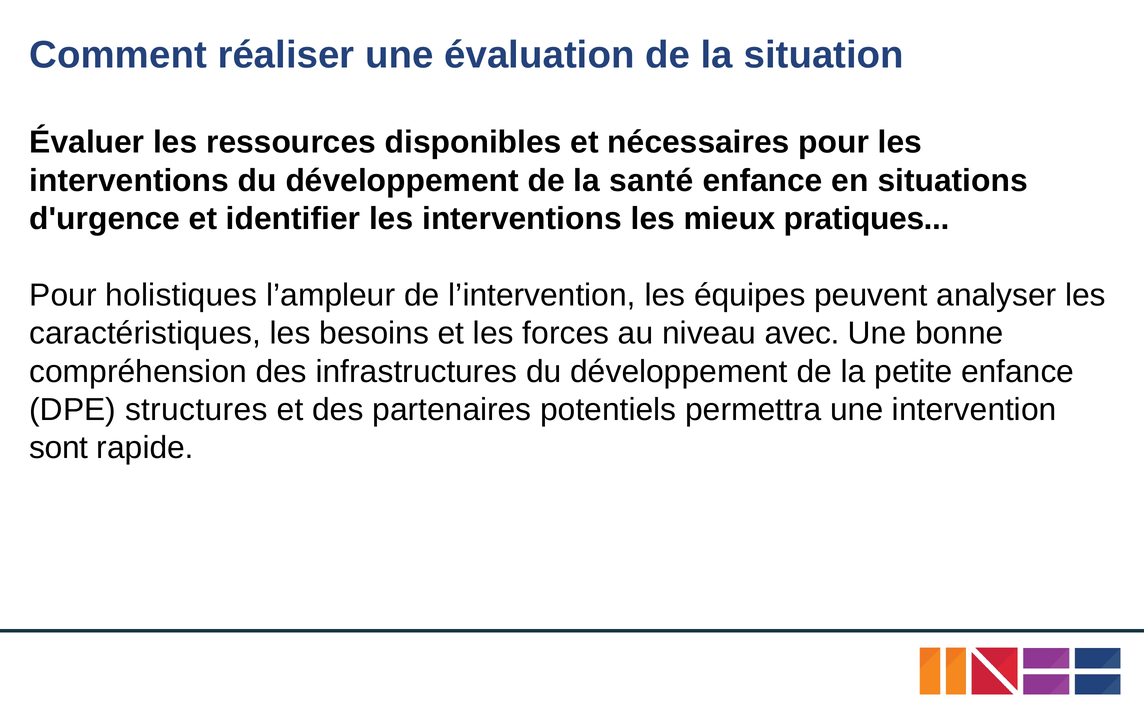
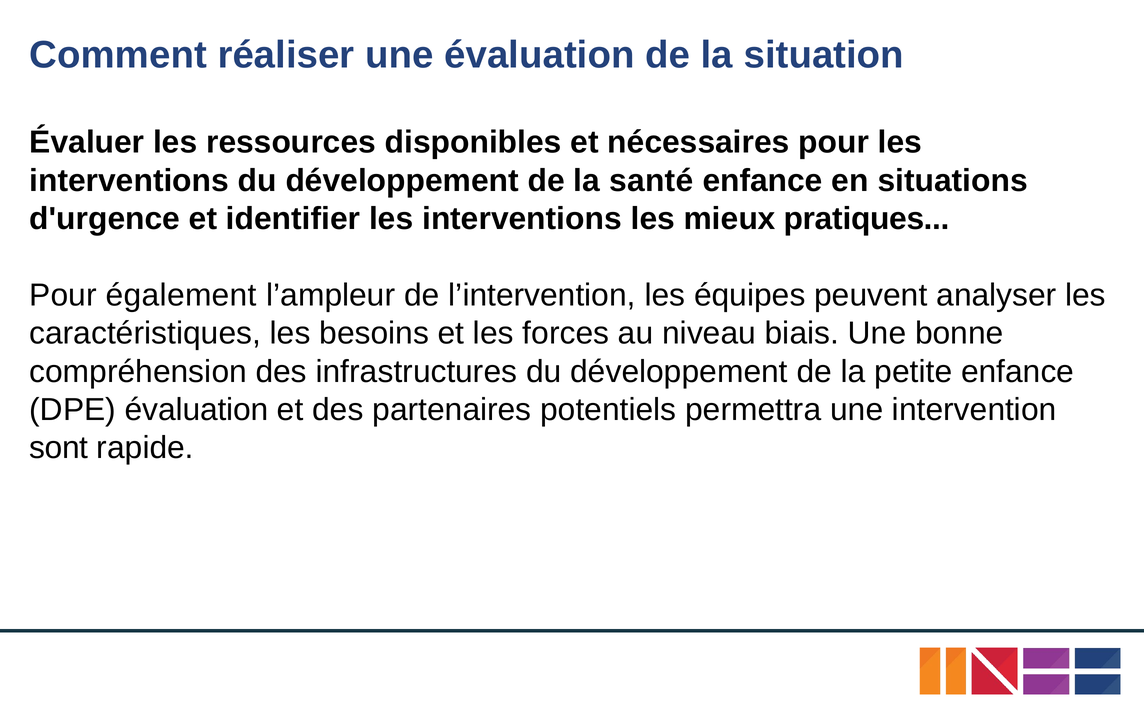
holistiques: holistiques -> également
avec: avec -> biais
DPE structures: structures -> évaluation
